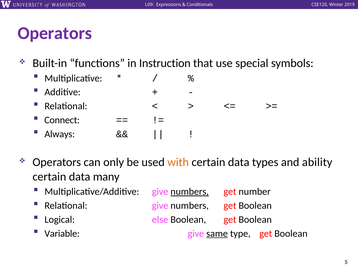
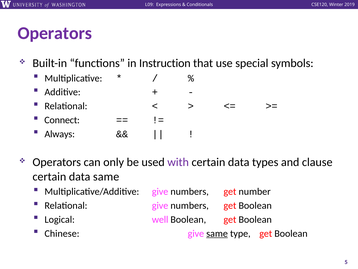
with colour: orange -> purple
ability: ability -> clause
data many: many -> same
numbers at (190, 191) underline: present -> none
else: else -> well
Variable: Variable -> Chinese
